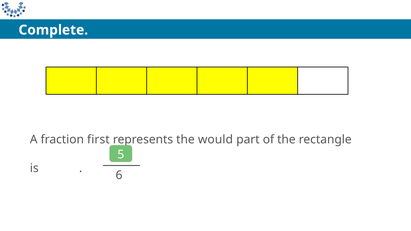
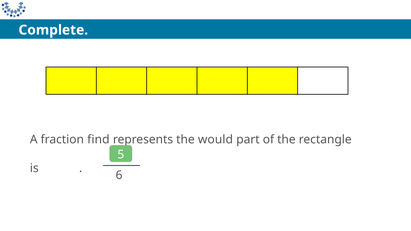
first: first -> find
